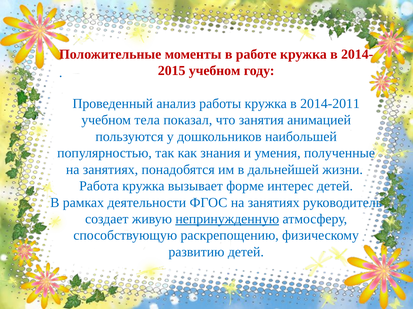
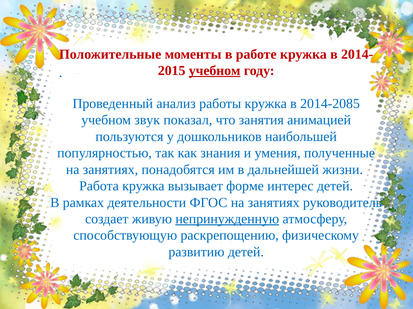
учебном at (215, 71) underline: none -> present
2014-2011: 2014-2011 -> 2014-2085
тела: тела -> звук
